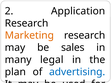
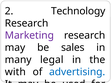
Application: Application -> Technology
Marketing colour: orange -> purple
plan: plan -> with
